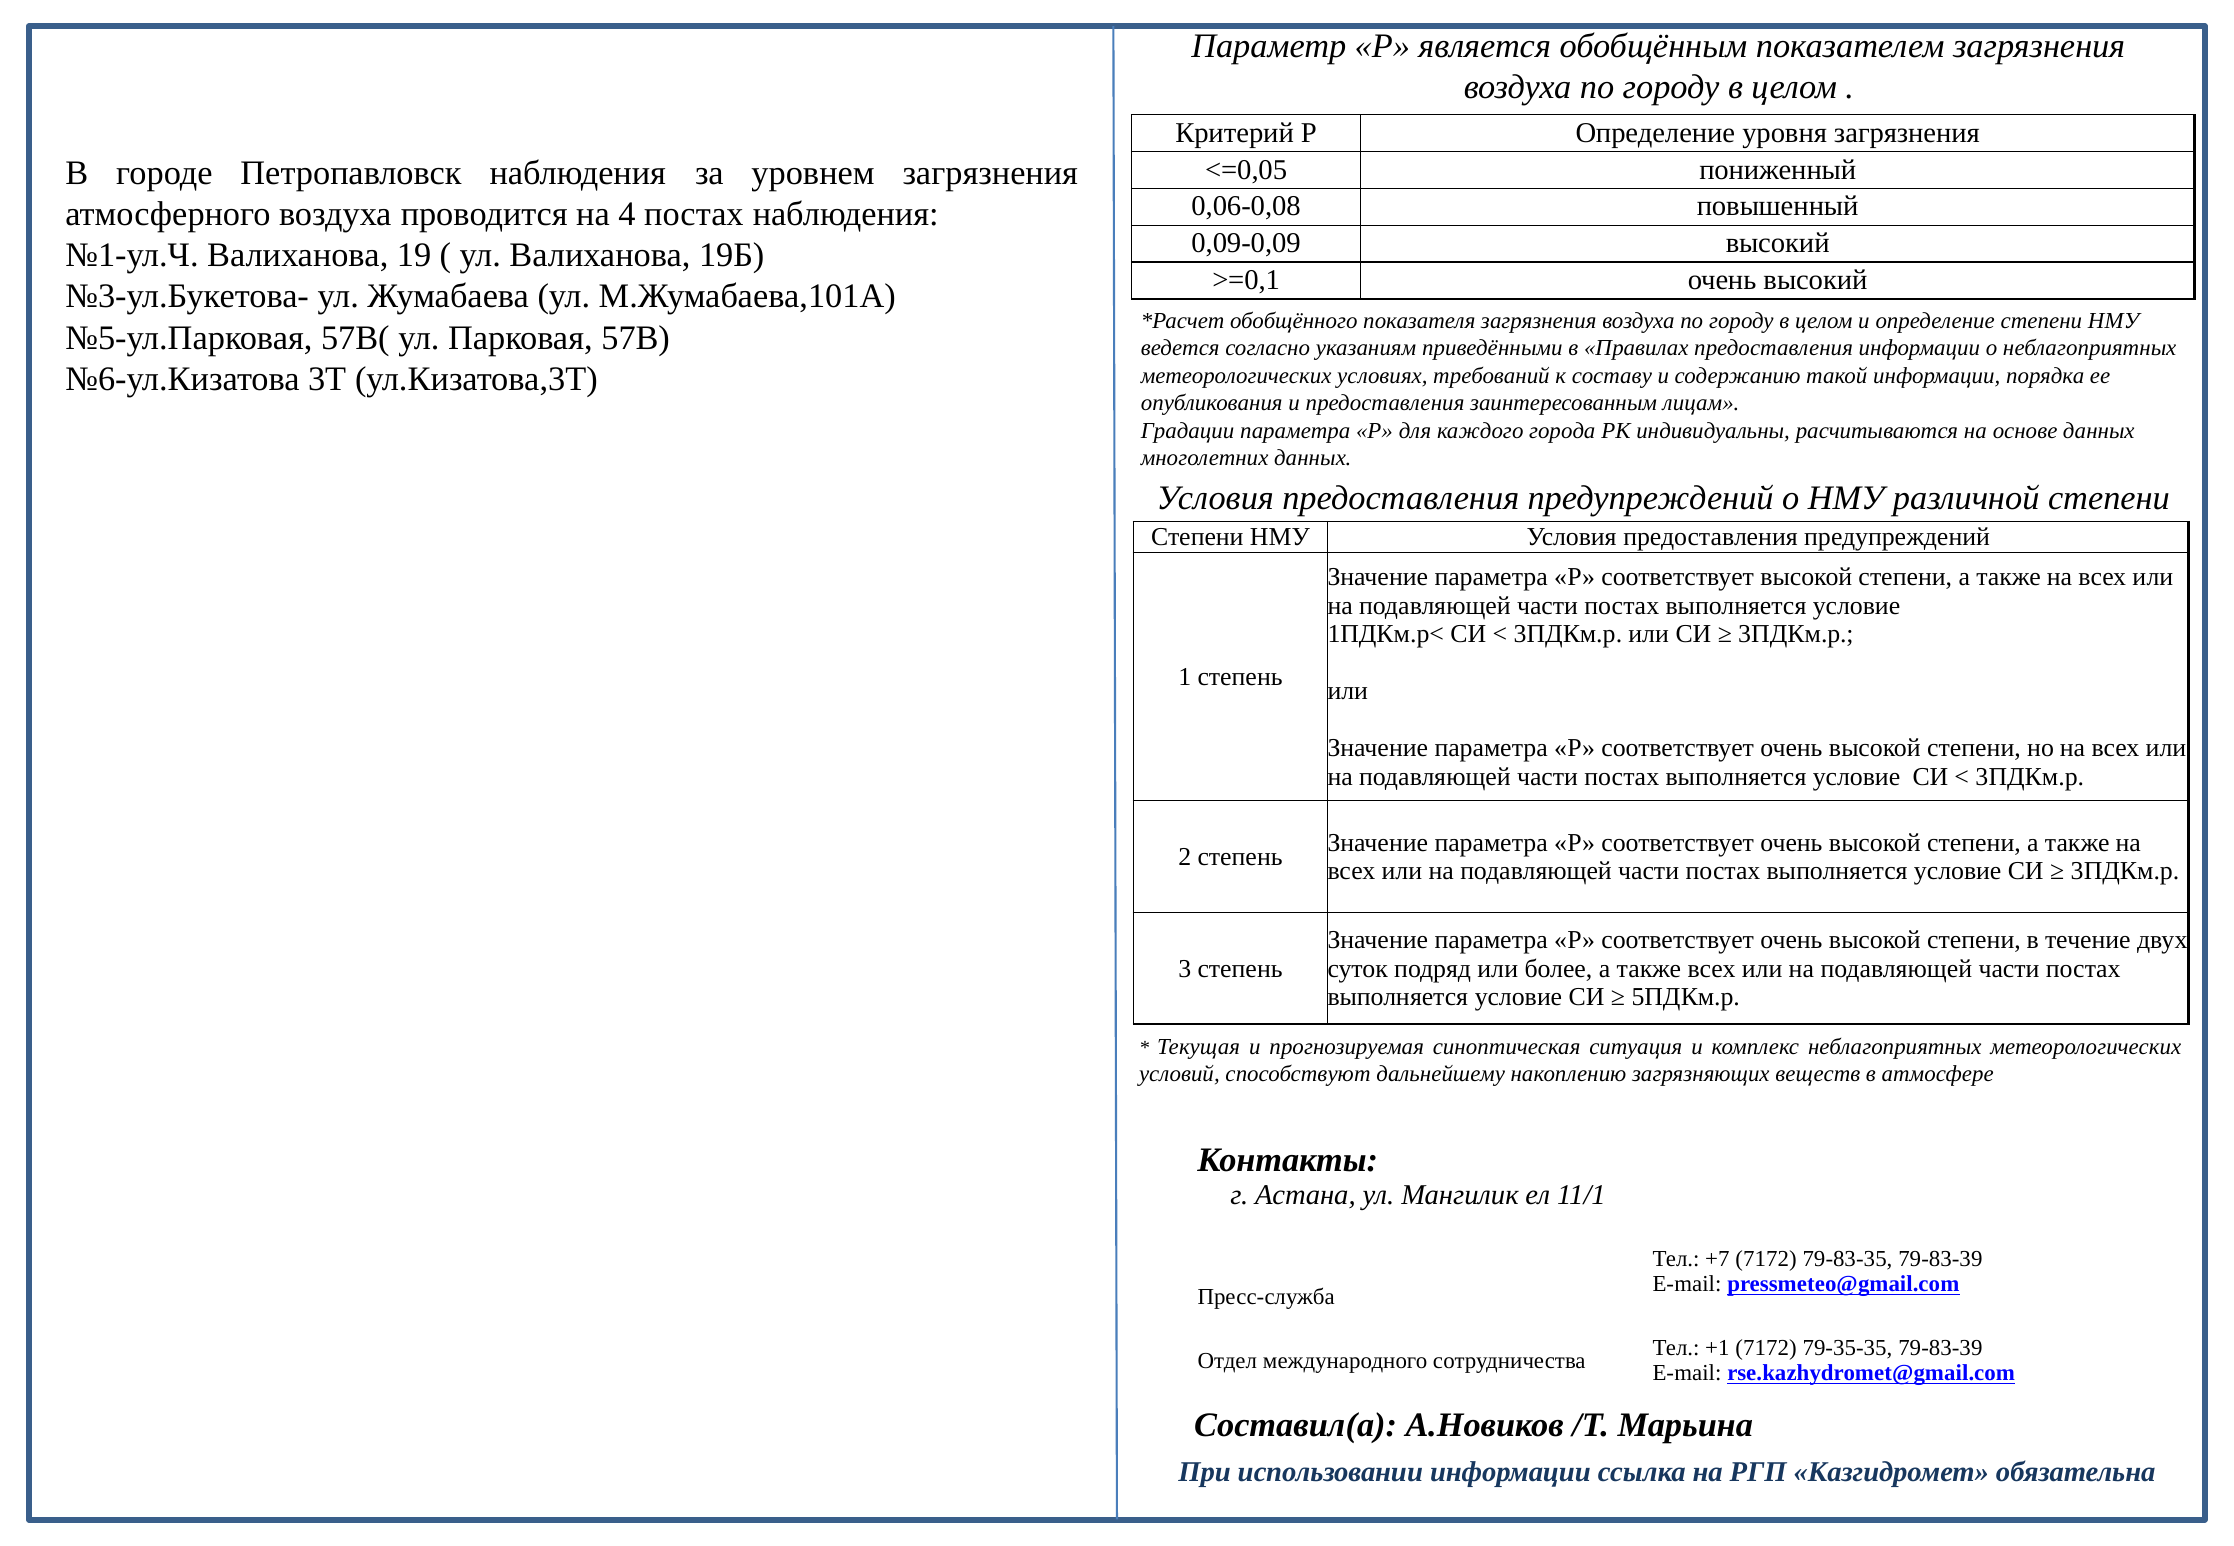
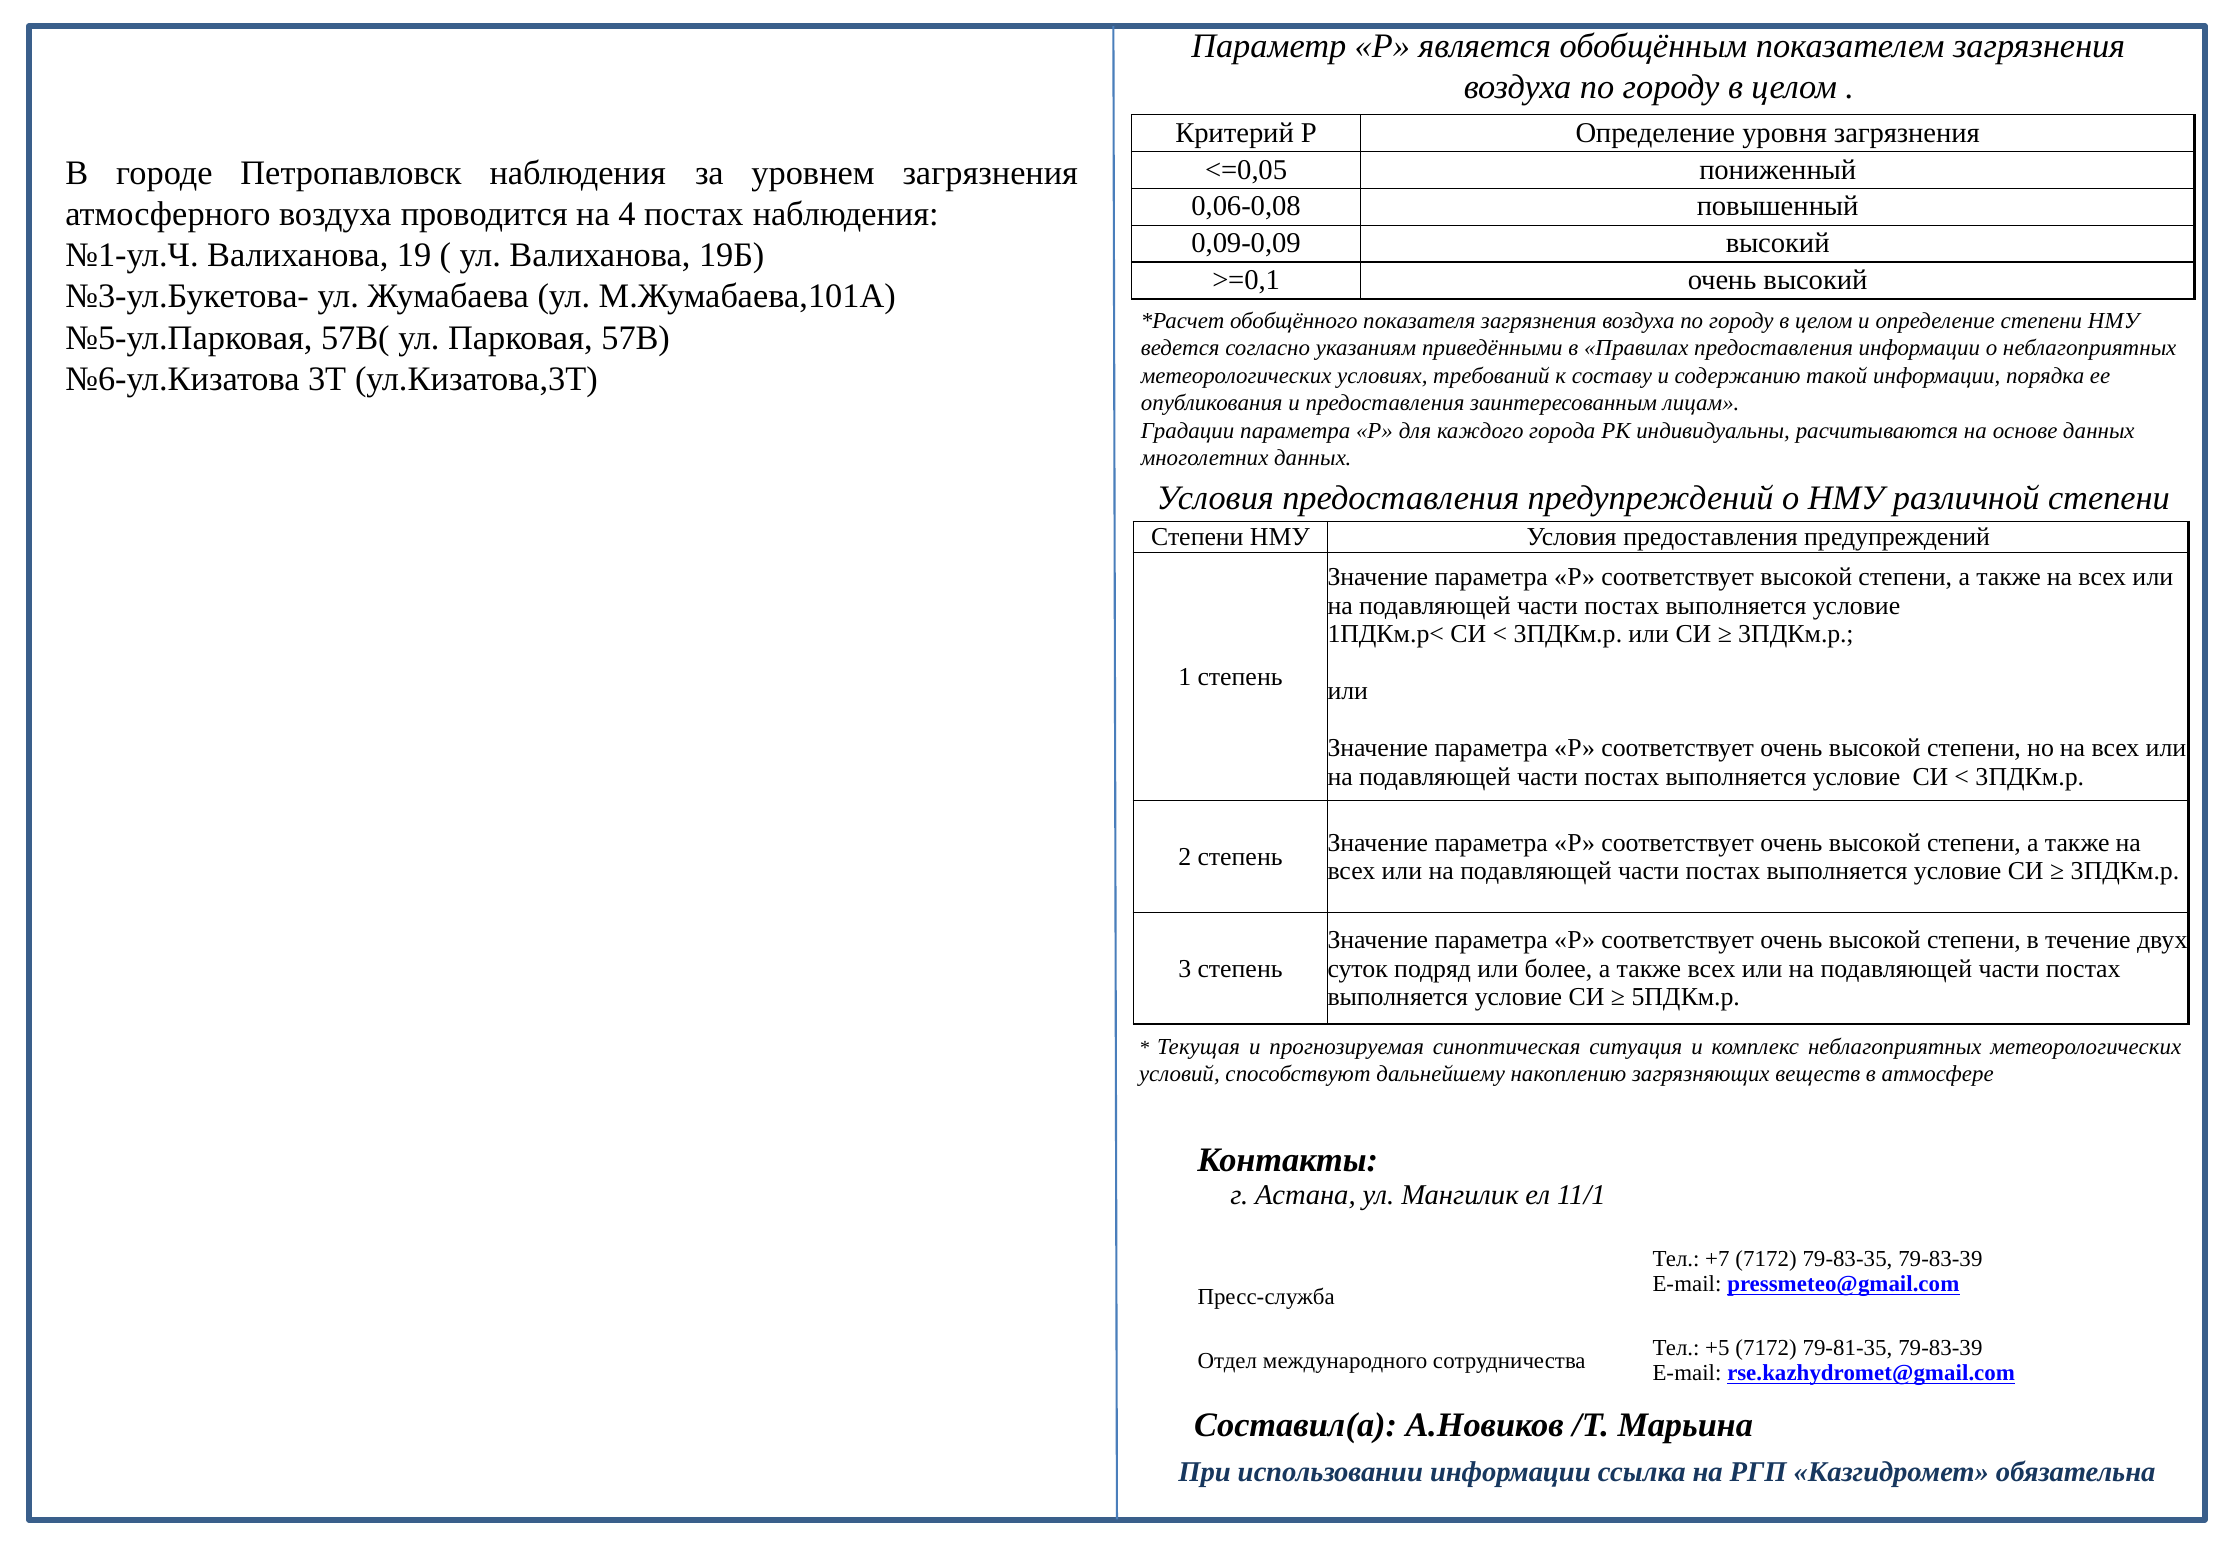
+1: +1 -> +5
79-35-35: 79-35-35 -> 79-81-35
